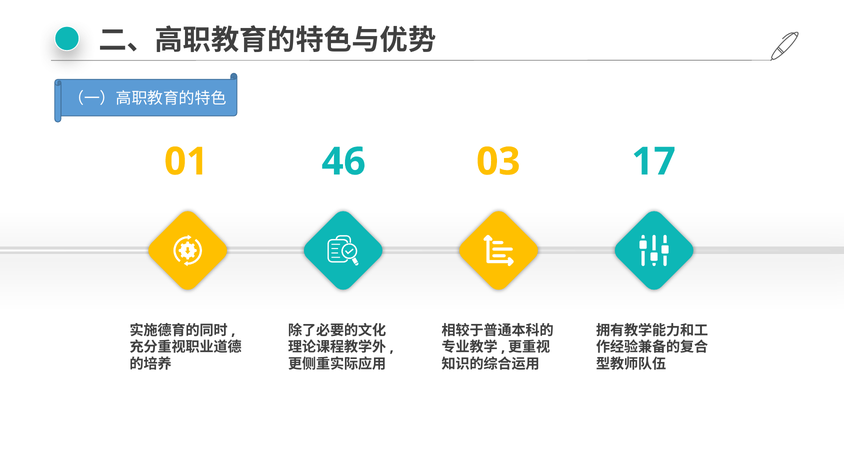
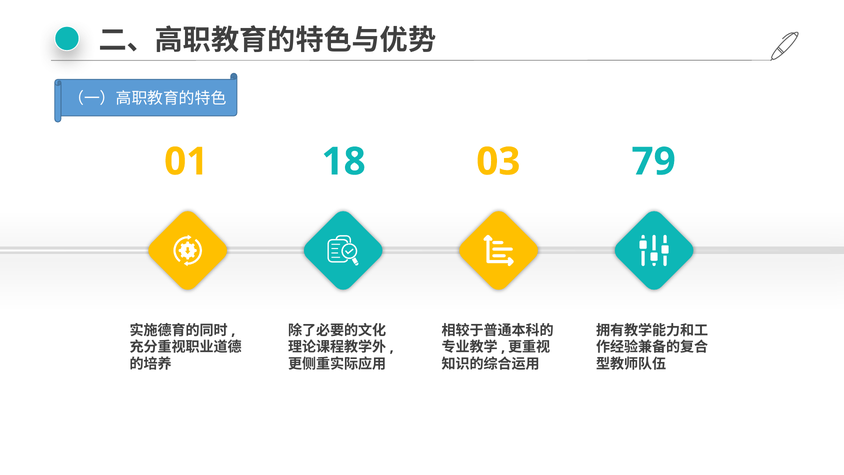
46: 46 -> 18
17: 17 -> 79
